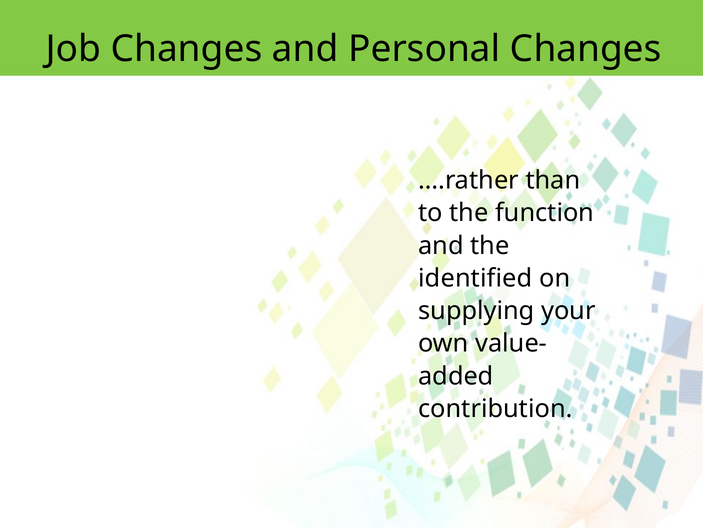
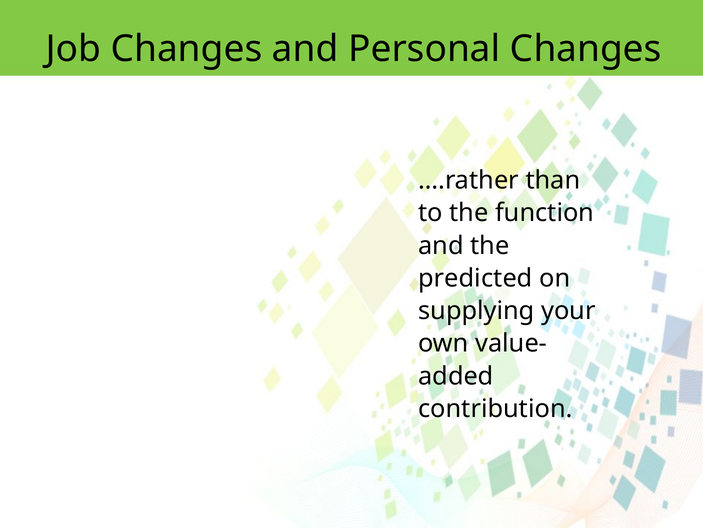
identified: identified -> predicted
